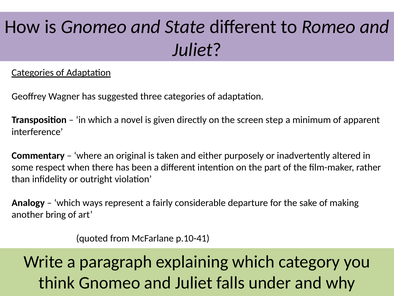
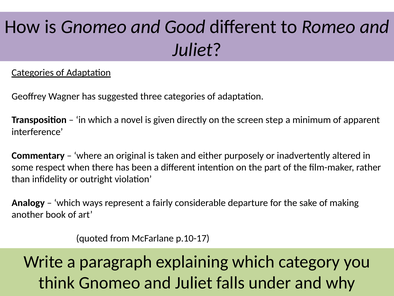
State: State -> Good
bring: bring -> book
p.10-41: p.10-41 -> p.10-17
